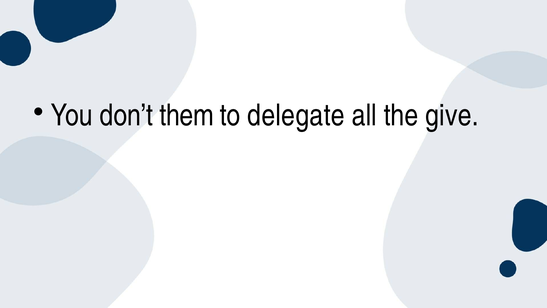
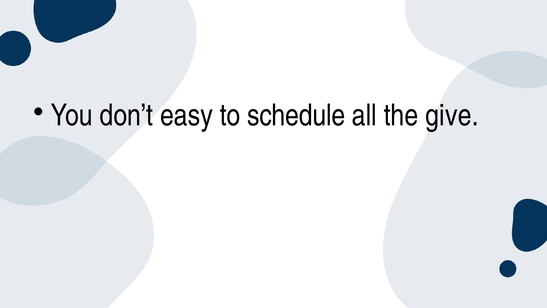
them: them -> easy
delegate: delegate -> schedule
